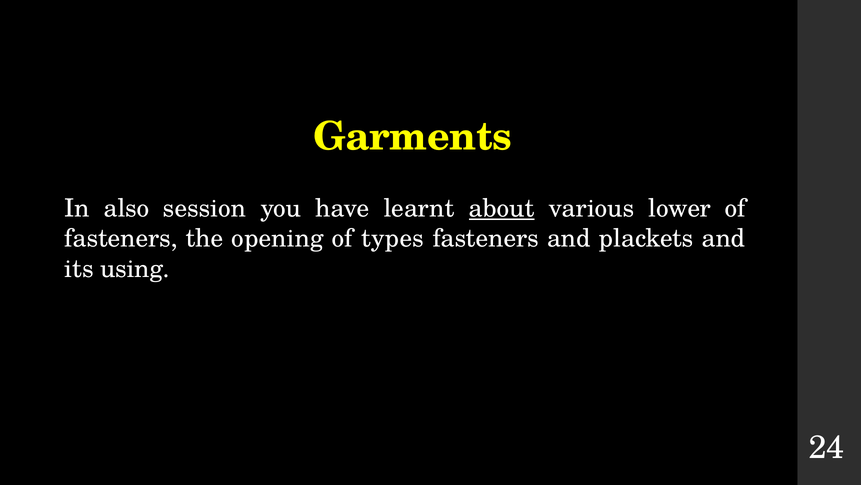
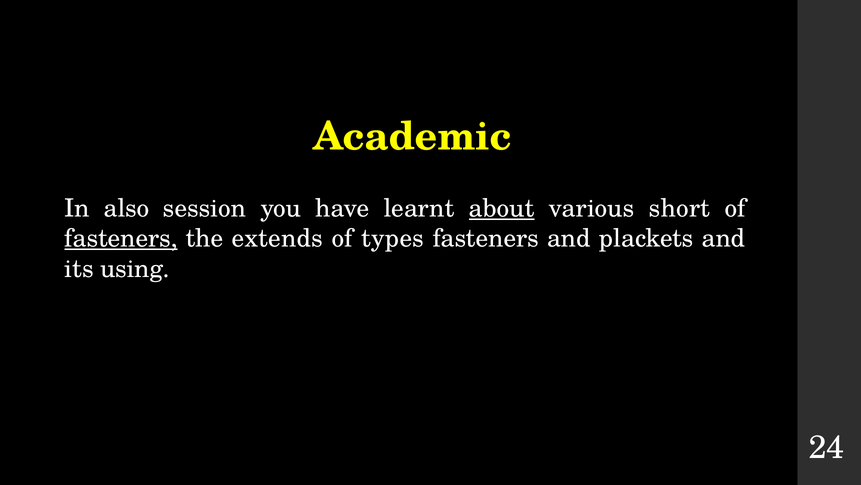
Garments: Garments -> Academic
lower: lower -> short
fasteners at (121, 238) underline: none -> present
opening: opening -> extends
